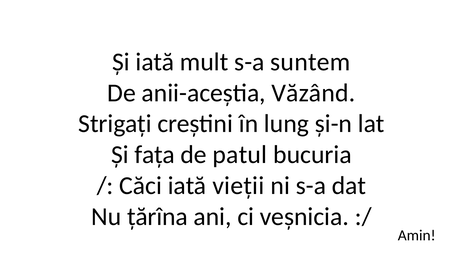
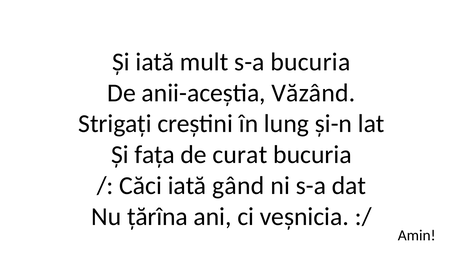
s-a suntem: suntem -> bucuria
patul: patul -> curat
vieții: vieții -> gând
